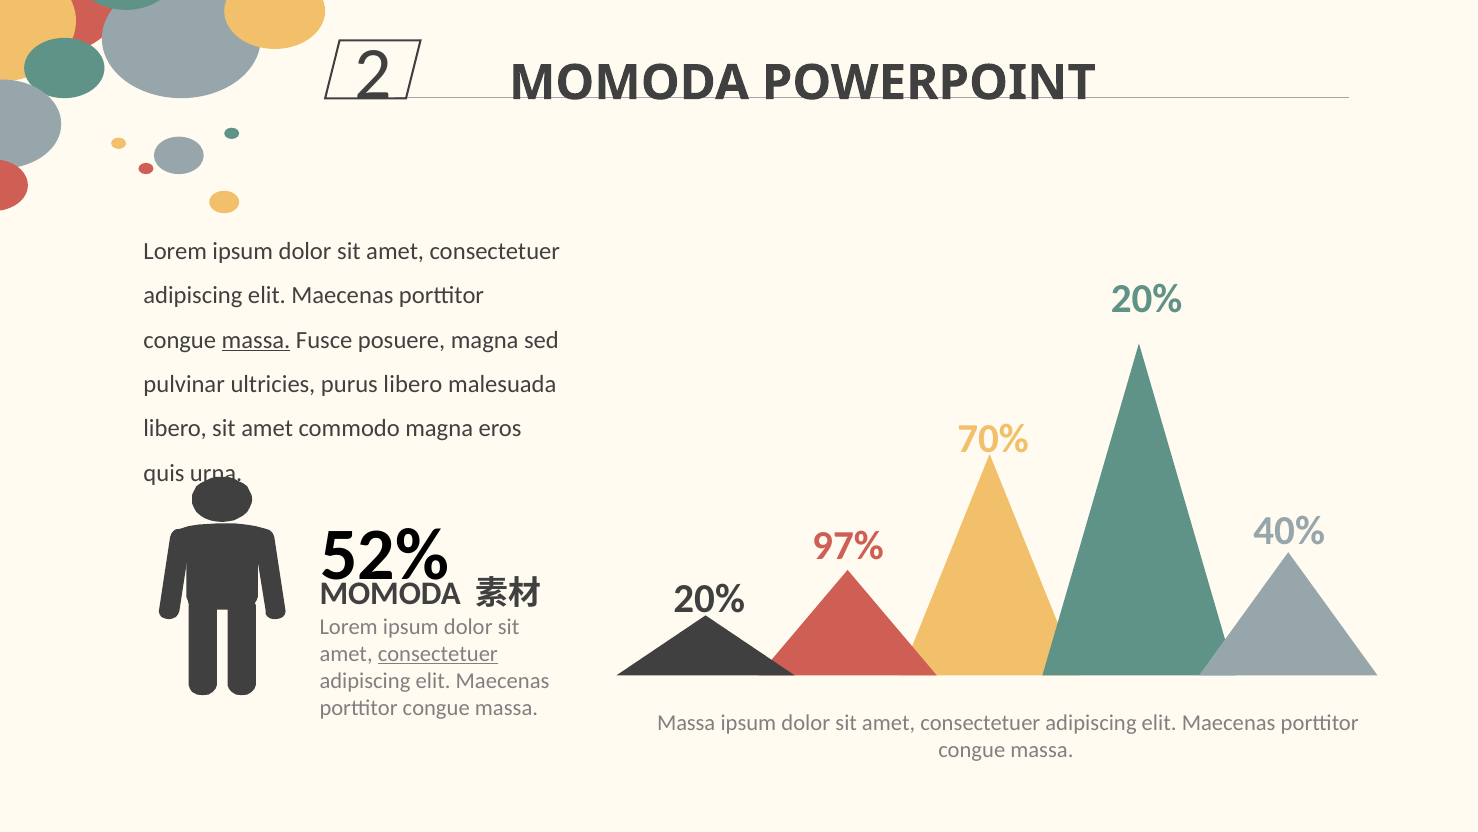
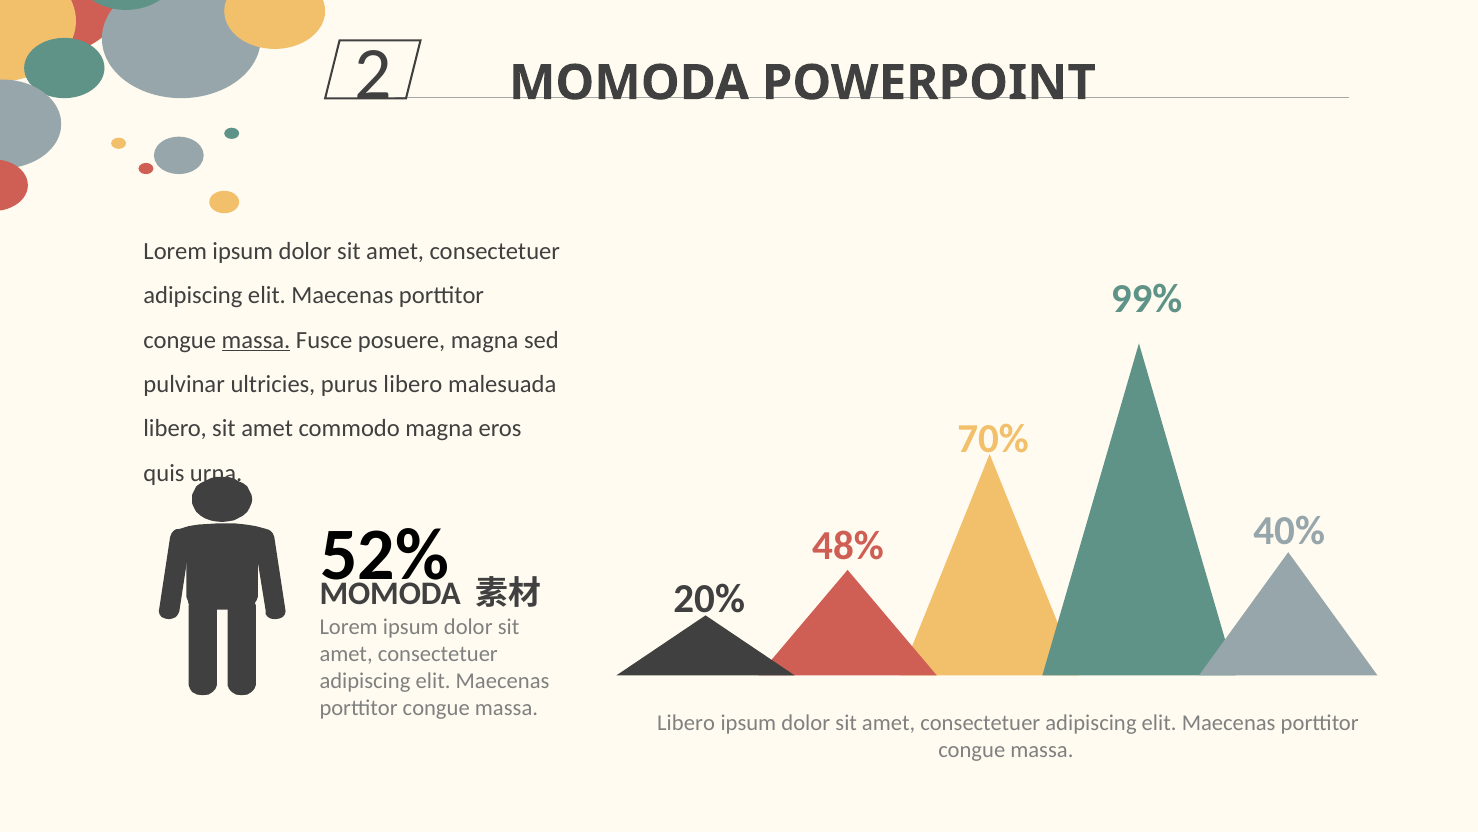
20% at (1147, 298): 20% -> 99%
97%: 97% -> 48%
consectetuer at (438, 653) underline: present -> none
Massa at (686, 722): Massa -> Libero
